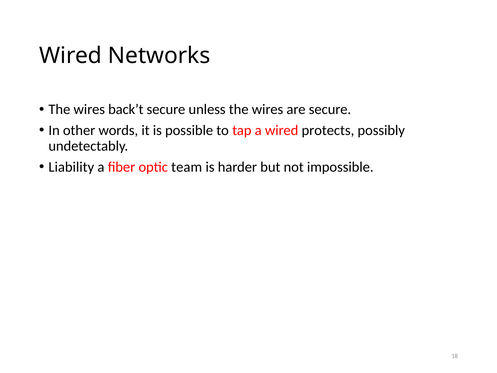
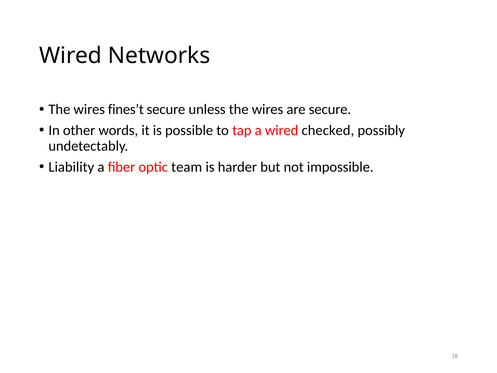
back’t: back’t -> fines’t
protects: protects -> checked
